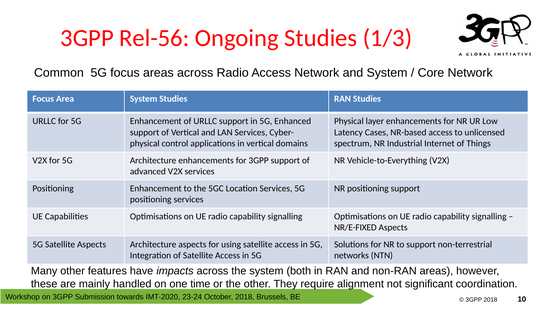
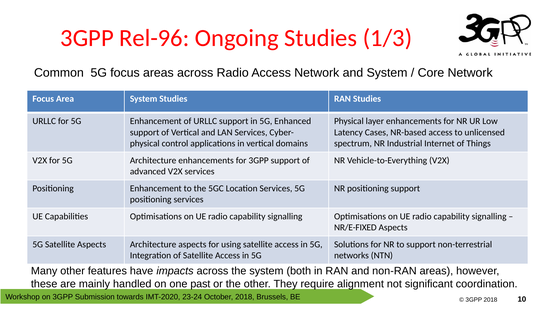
Rel-56: Rel-56 -> Rel-96
time: time -> past
